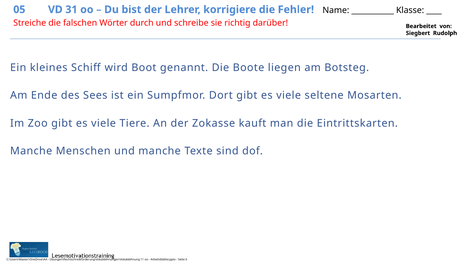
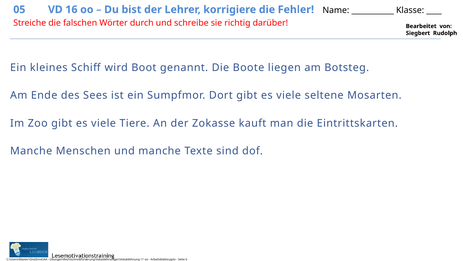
31: 31 -> 16
